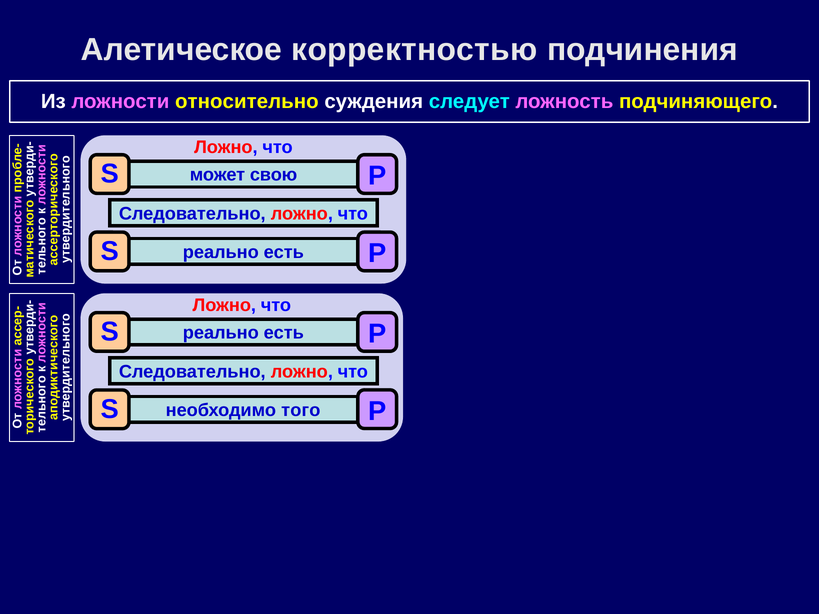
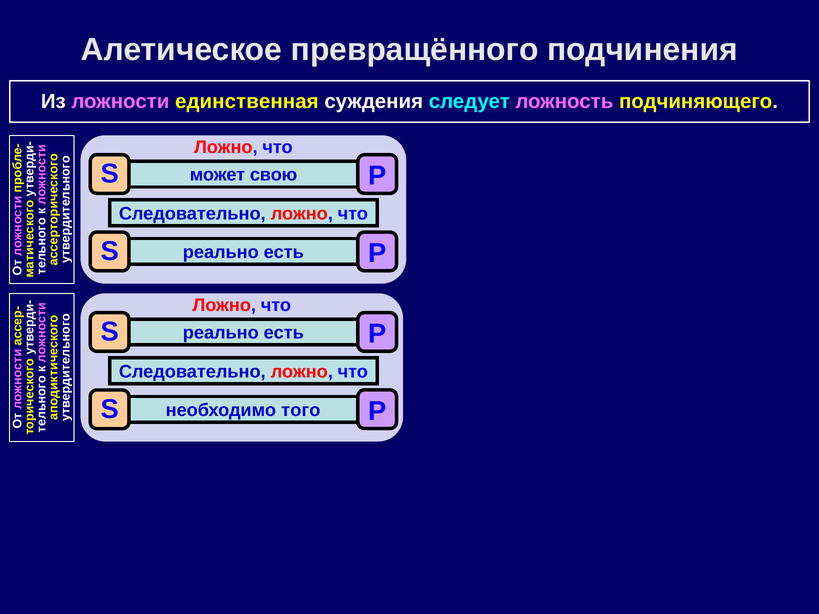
корректностью: корректностью -> превращённого
относительно: относительно -> единственная
